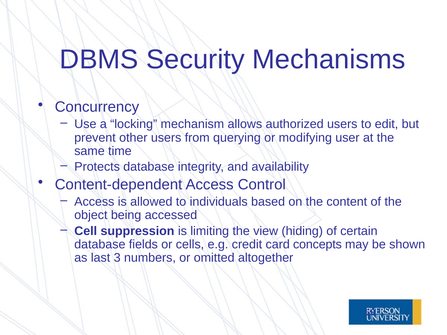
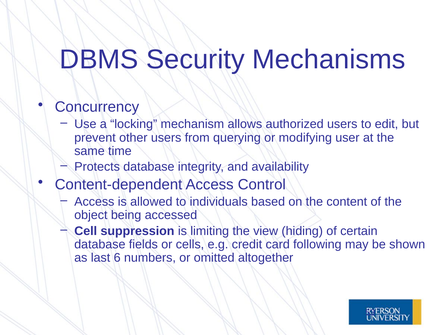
concepts: concepts -> following
3: 3 -> 6
